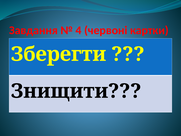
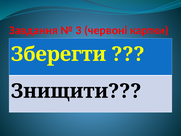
4: 4 -> 3
